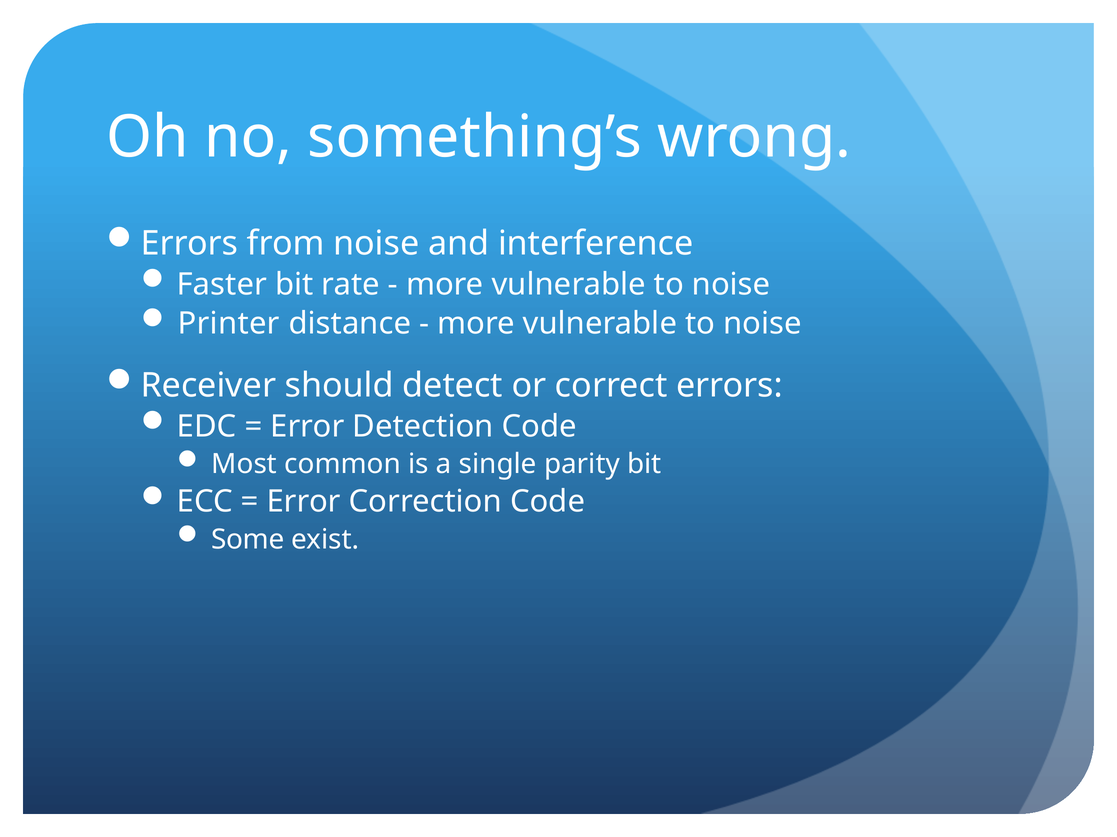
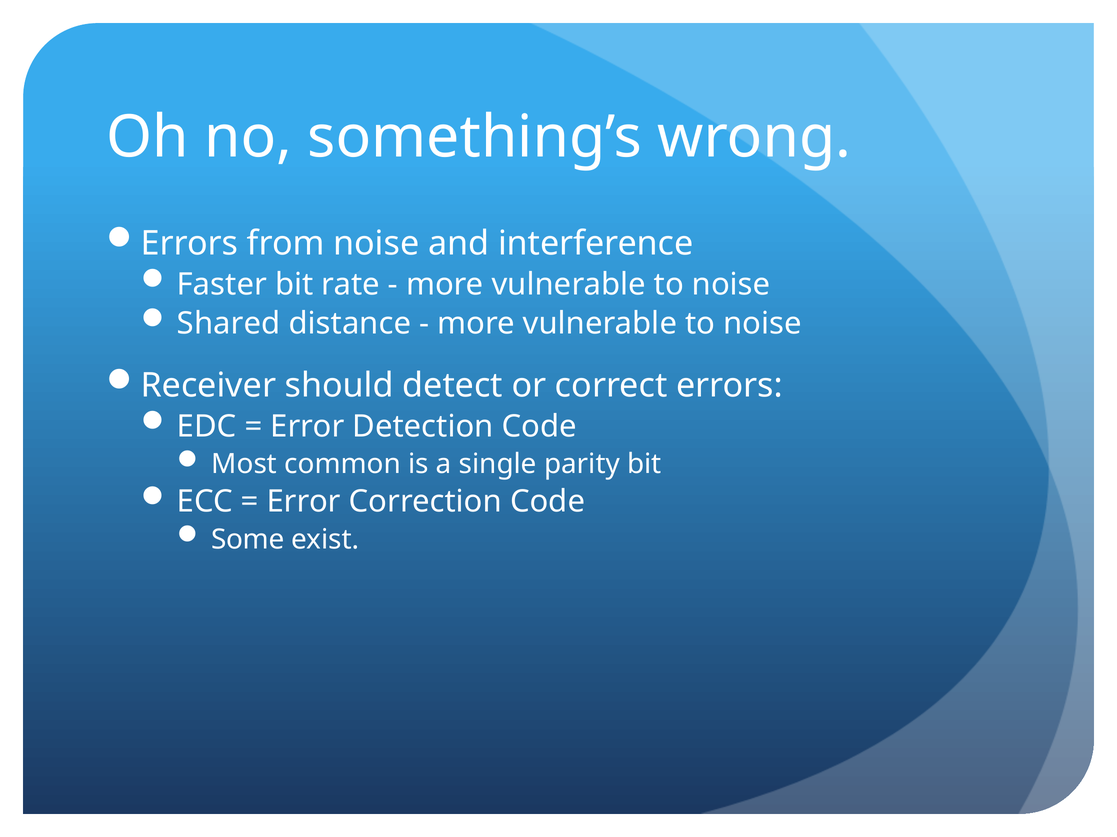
Printer: Printer -> Shared
